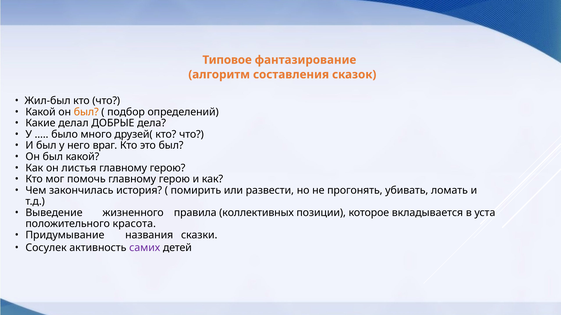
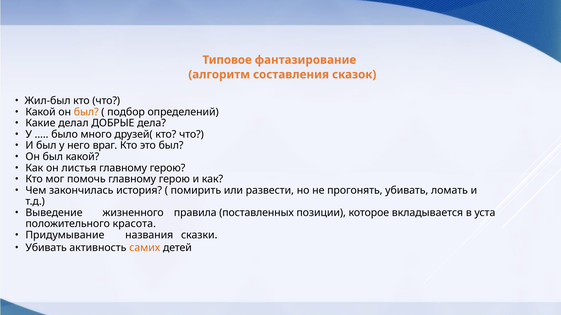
коллективных: коллективных -> поставленных
Сосулек at (46, 248): Сосулек -> Убивать
самих colour: purple -> orange
